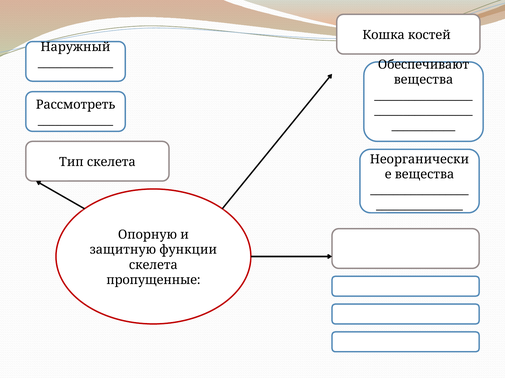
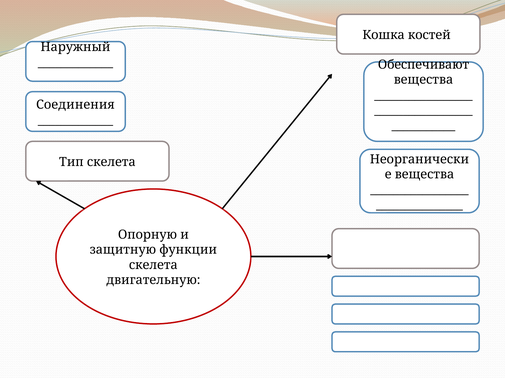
Рассмотреть: Рассмотреть -> Соединения
пропущенные: пропущенные -> двигательную
